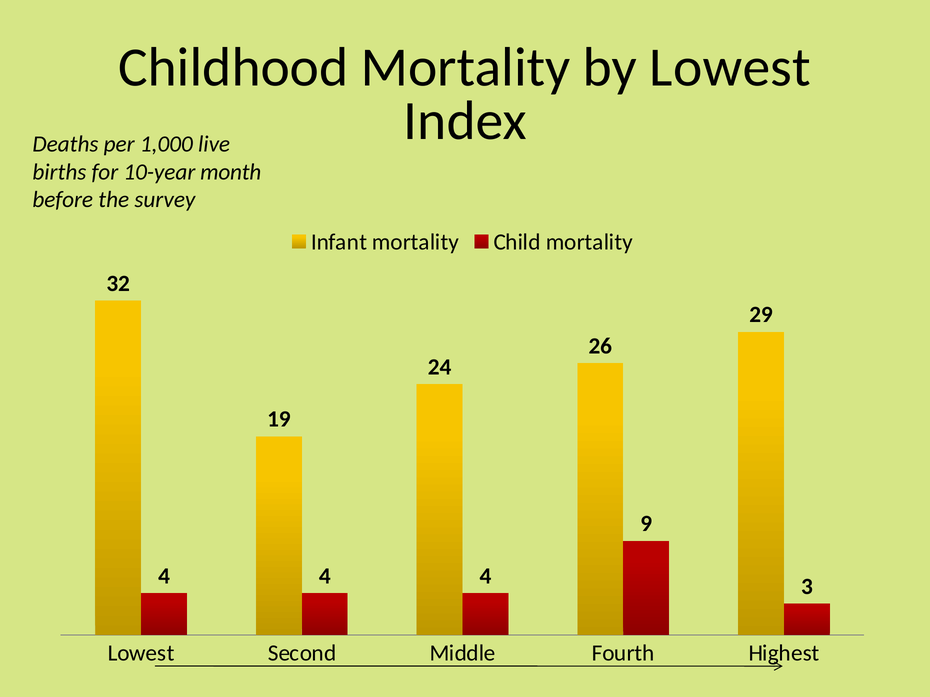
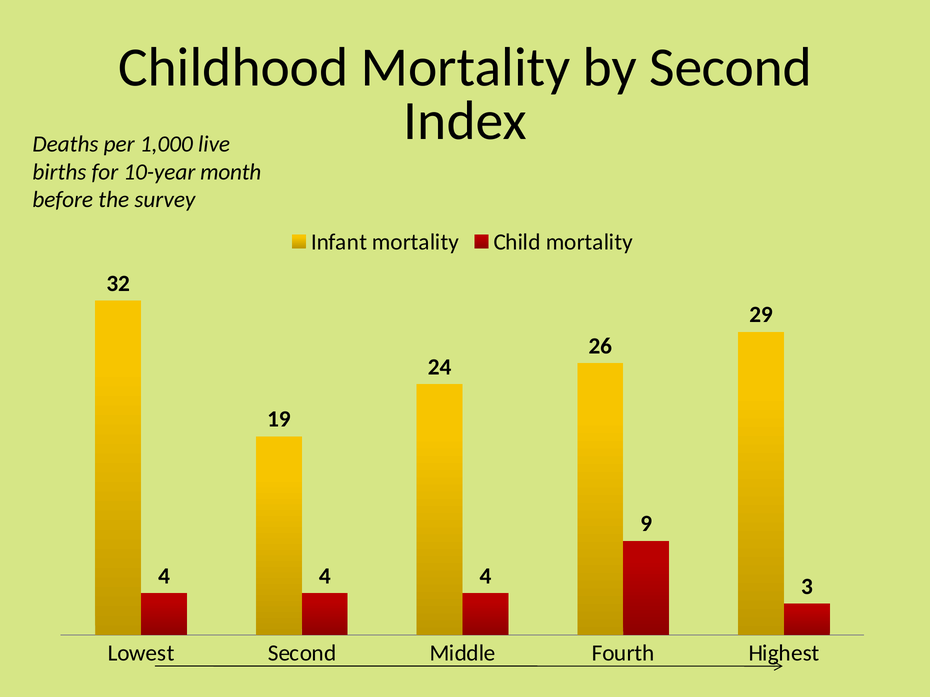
by Lowest: Lowest -> Second
